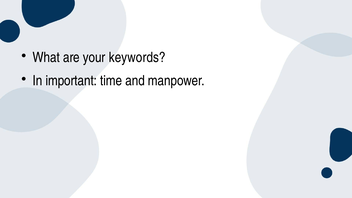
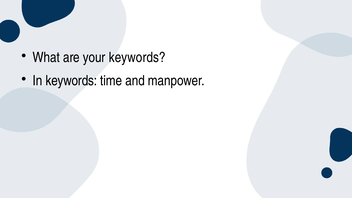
In important: important -> keywords
